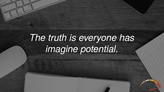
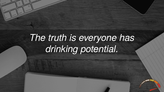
imagine: imagine -> drinking
